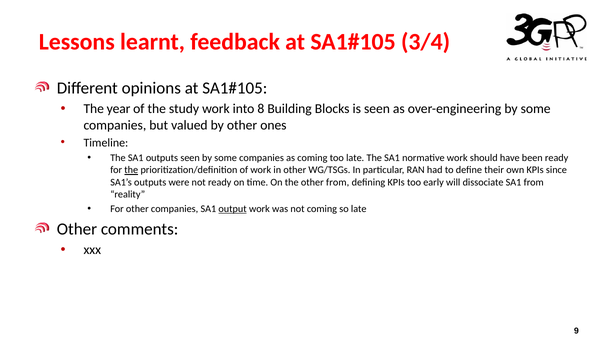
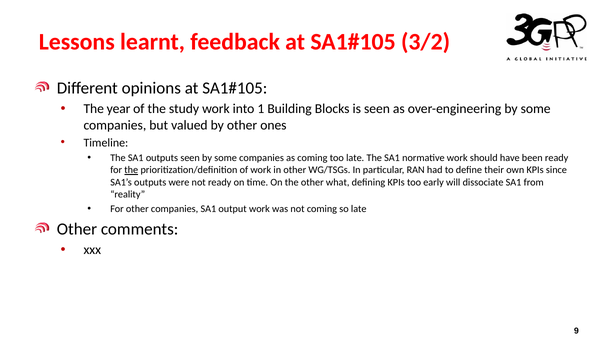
3/4: 3/4 -> 3/2
8: 8 -> 1
other from: from -> what
output underline: present -> none
